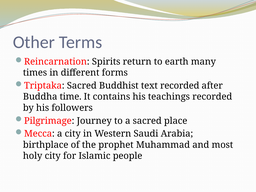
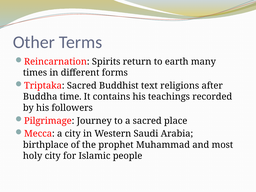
text recorded: recorded -> religions
